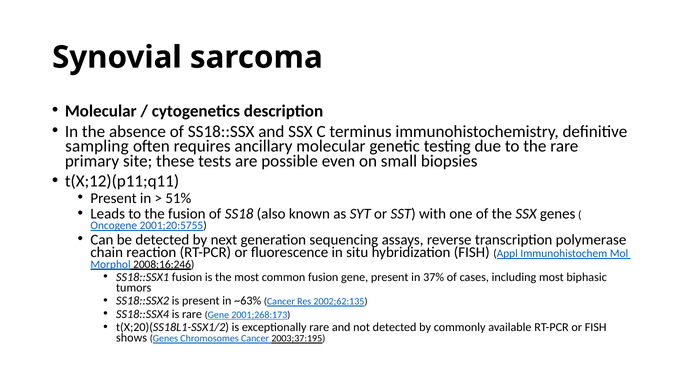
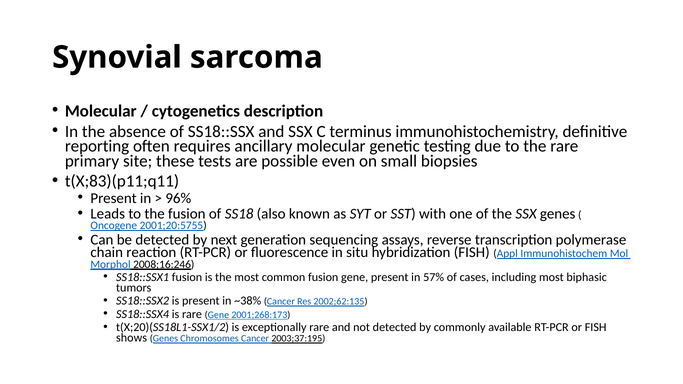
sampling: sampling -> reporting
t(X;12)(p11;q11: t(X;12)(p11;q11 -> t(X;83)(p11;q11
51%: 51% -> 96%
37%: 37% -> 57%
~63%: ~63% -> ~38%
